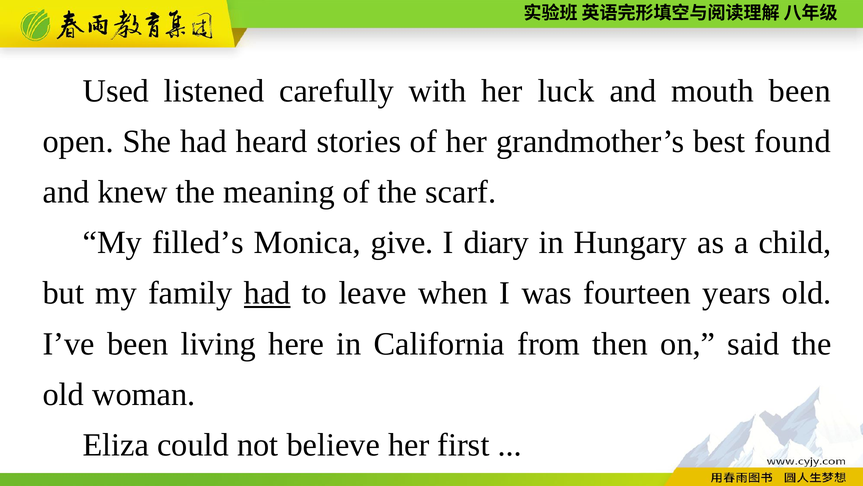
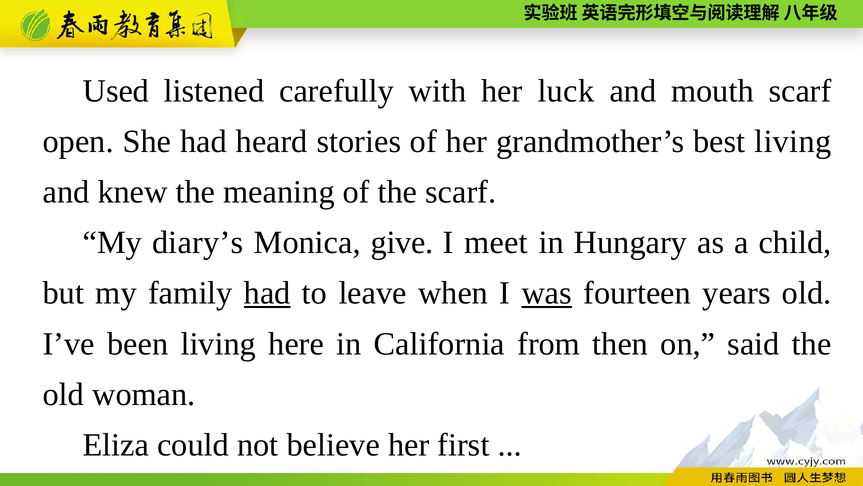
mouth been: been -> scarf
best found: found -> living
filled’s: filled’s -> diary’s
diary: diary -> meet
was underline: none -> present
